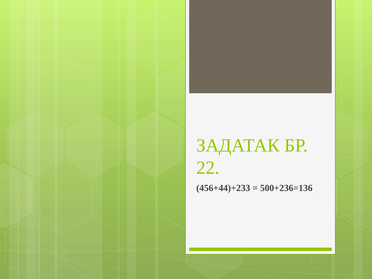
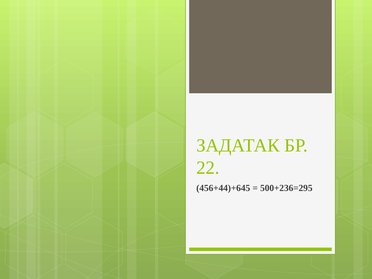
456+44)+233: 456+44)+233 -> 456+44)+645
500+236=136: 500+236=136 -> 500+236=295
